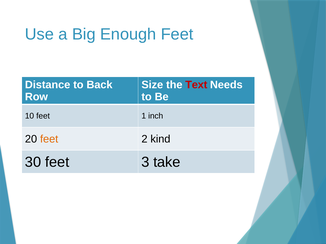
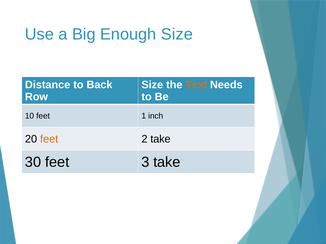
Enough Feet: Feet -> Size
Text colour: red -> orange
2 kind: kind -> take
